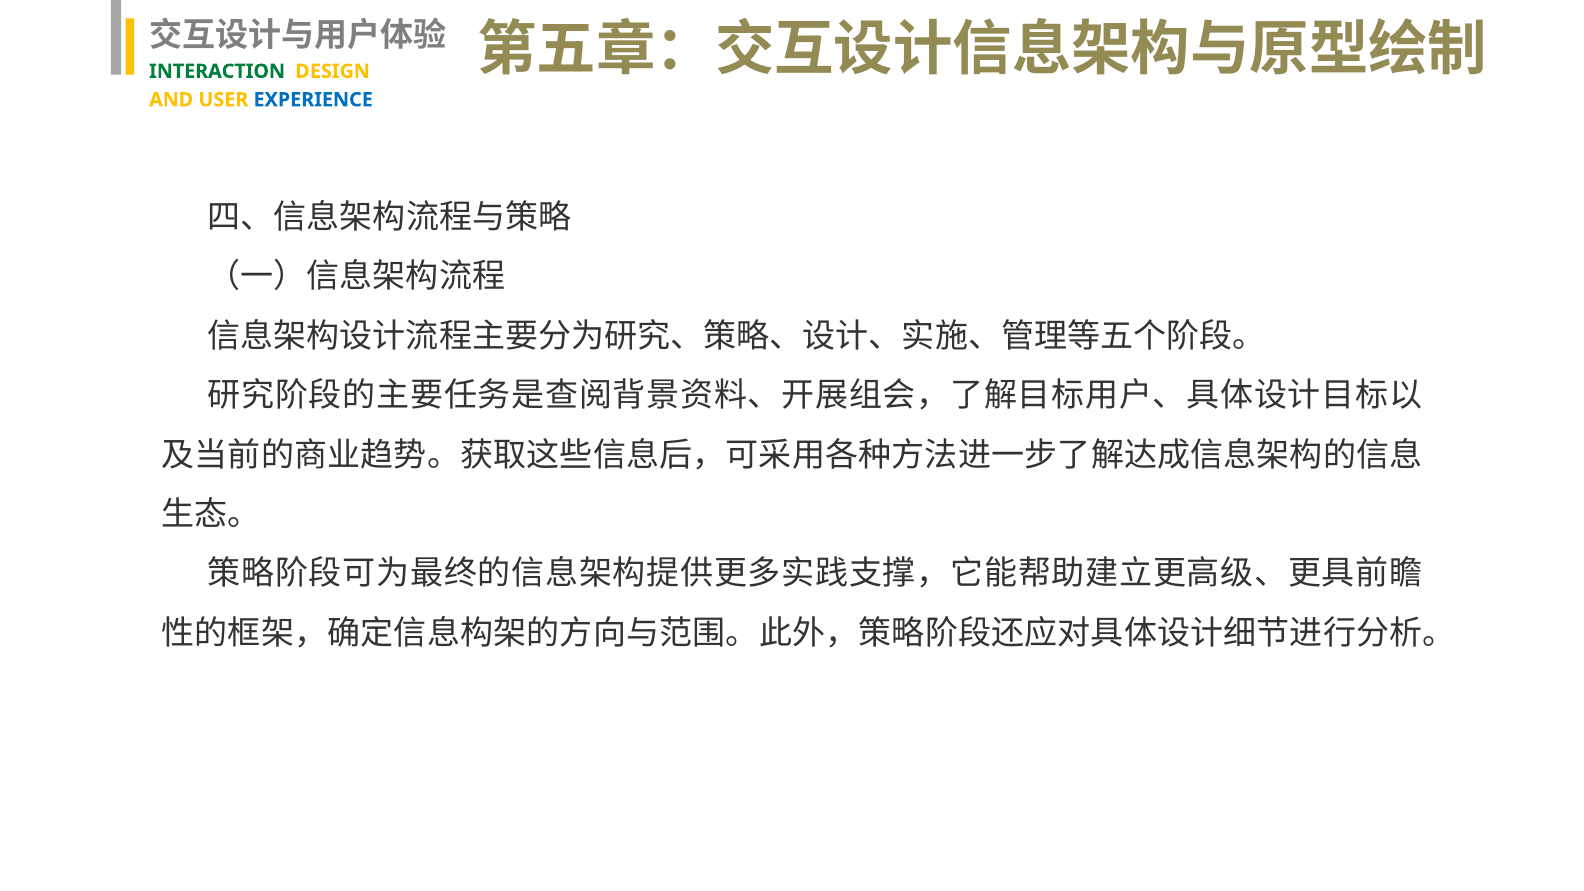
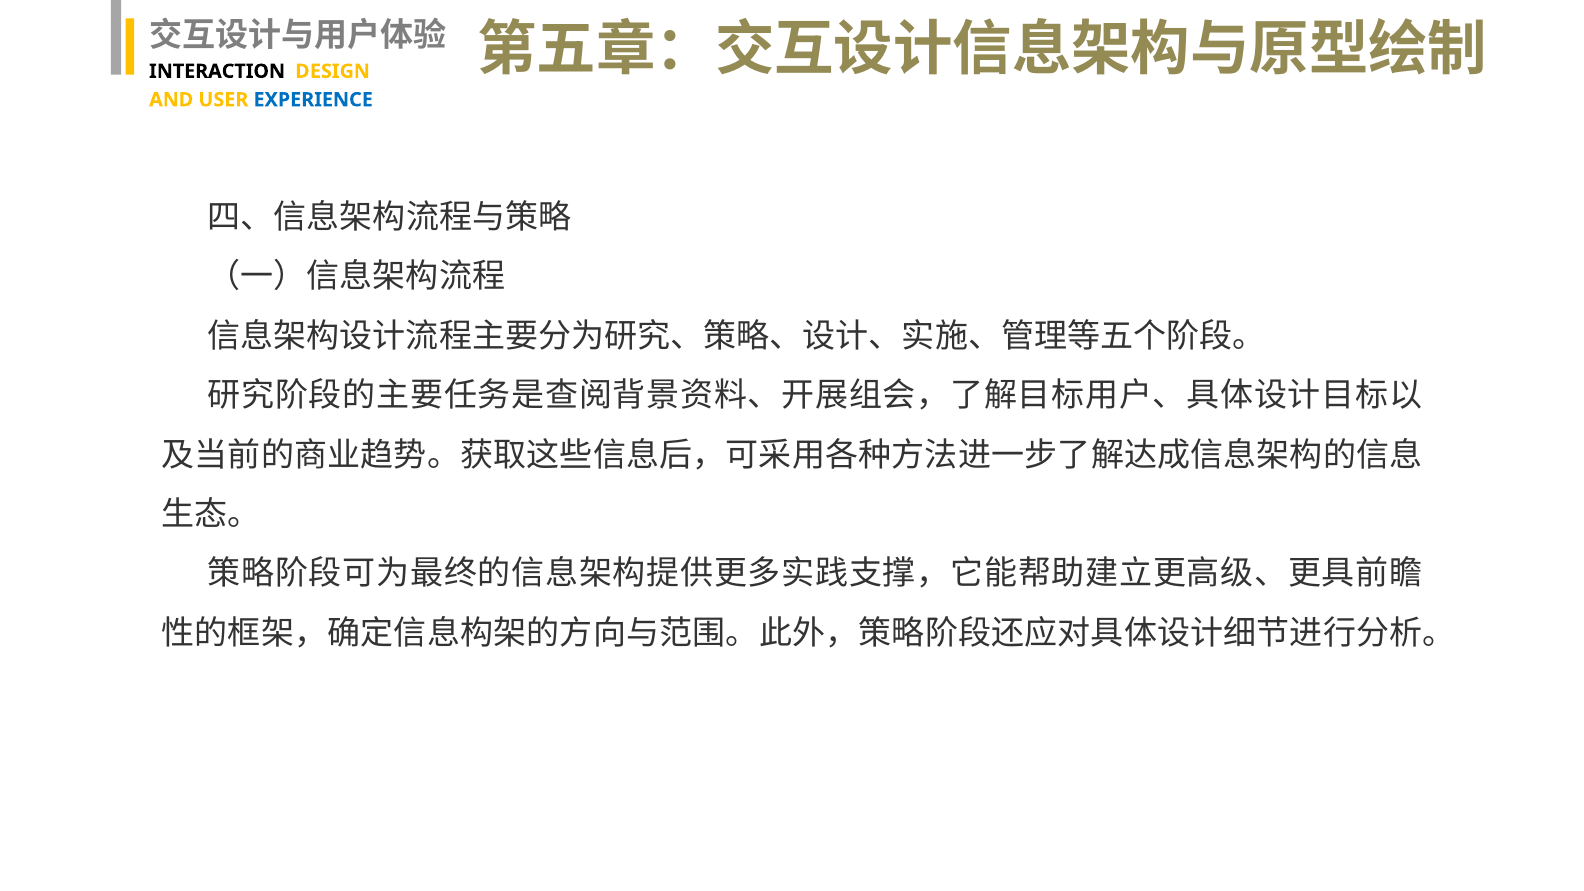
INTERACTION colour: green -> black
